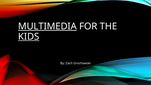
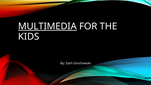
KIDS underline: present -> none
